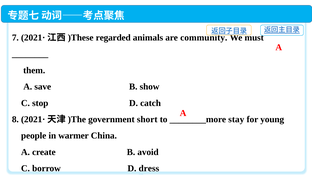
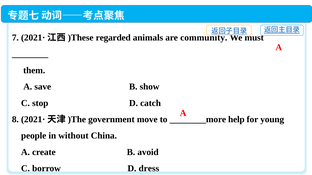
short: short -> move
stay: stay -> help
warmer: warmer -> without
